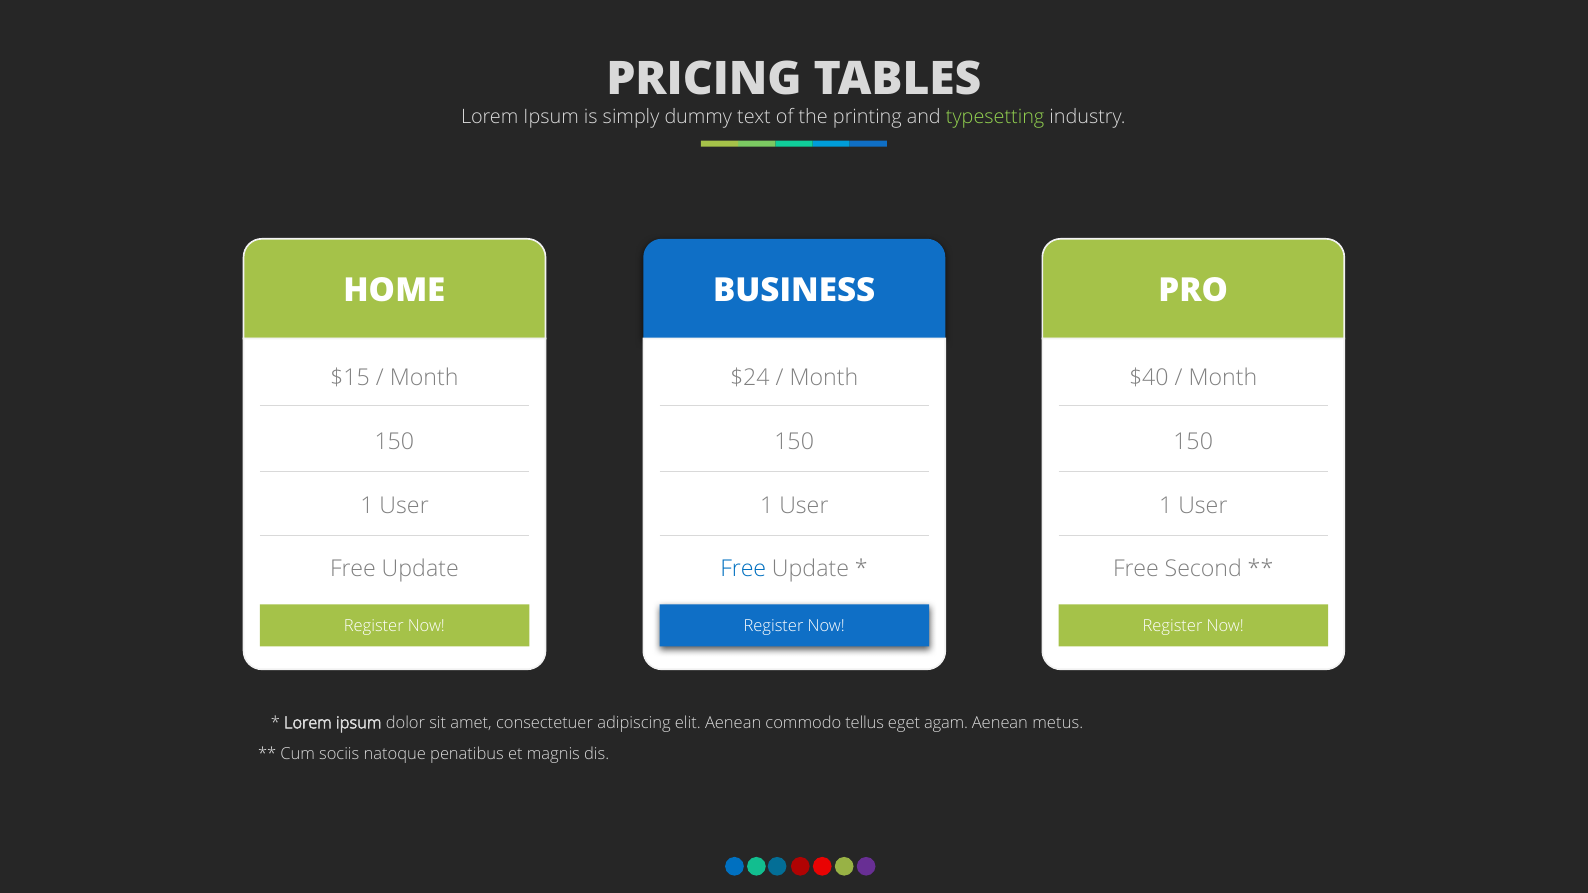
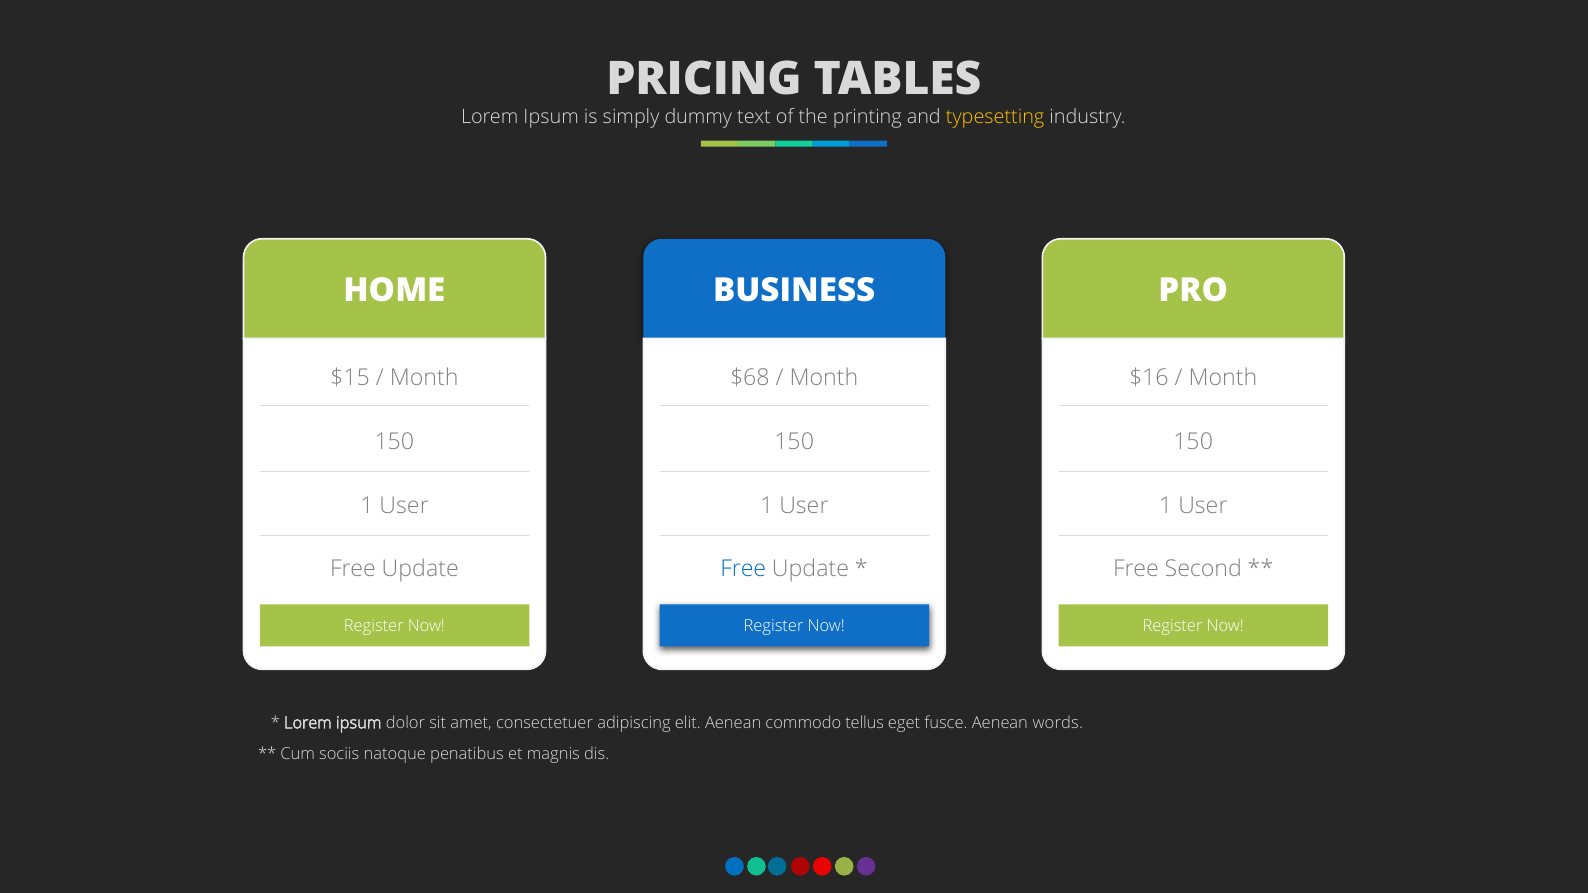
typesetting colour: light green -> yellow
$24: $24 -> $68
$40: $40 -> $16
agam: agam -> fusce
metus: metus -> words
